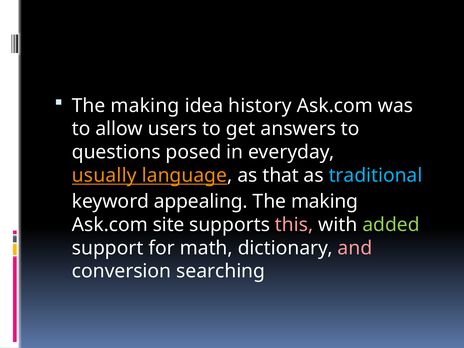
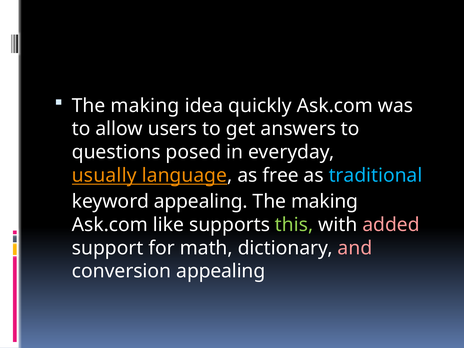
history: history -> quickly
that: that -> free
site: site -> like
this colour: pink -> light green
added colour: light green -> pink
conversion searching: searching -> appealing
